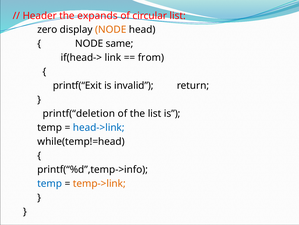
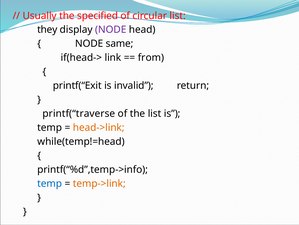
Header: Header -> Usually
expands: expands -> specified
zero: zero -> they
NODE at (111, 30) colour: orange -> purple
printf(“deletion: printf(“deletion -> printf(“traverse
head->link colour: blue -> orange
